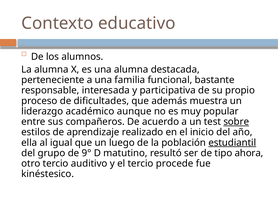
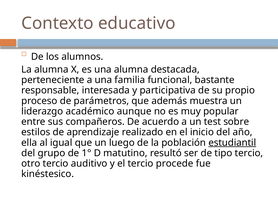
dificultades: dificultades -> parámetros
sobre underline: present -> none
9°: 9° -> 1°
tipo ahora: ahora -> tercio
